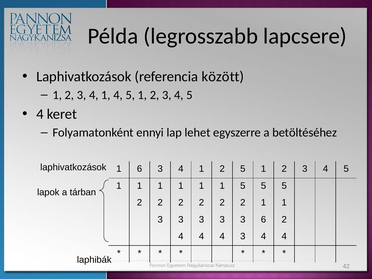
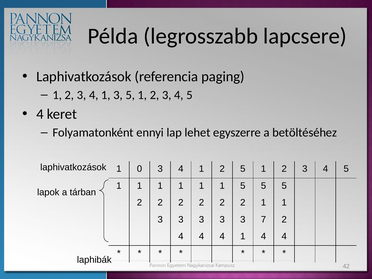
között: között -> paging
4 1 4: 4 -> 3
1 6: 6 -> 0
3 6: 6 -> 7
4 4 3: 3 -> 1
